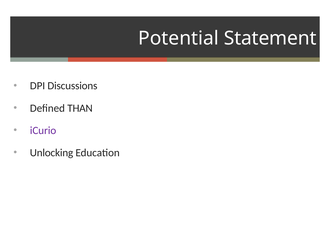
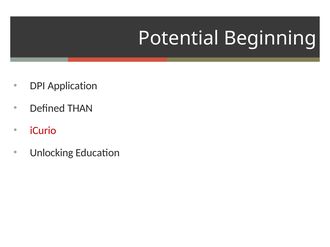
Statement: Statement -> Beginning
Discussions: Discussions -> Application
iCurio colour: purple -> red
